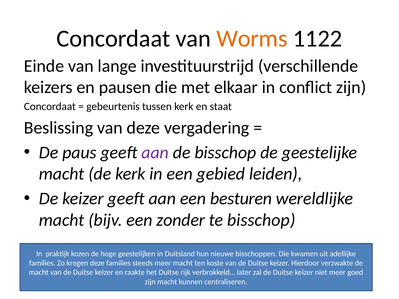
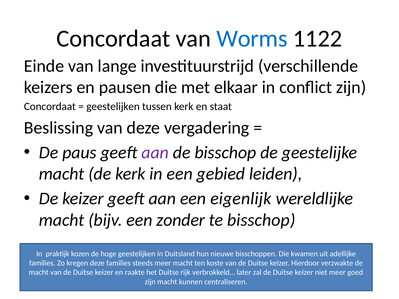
Worms colour: orange -> blue
gebeurtenis at (113, 106): gebeurtenis -> geestelijken
besturen: besturen -> eigenlijk
